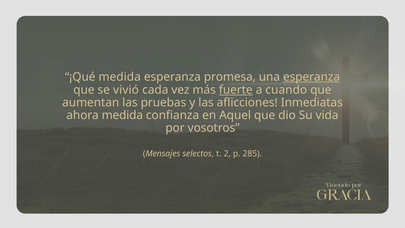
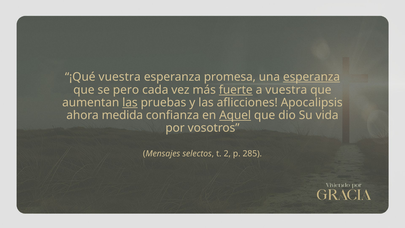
¡Qué medida: medida -> vuestra
vivió: vivió -> pero
a cuando: cuando -> vuestra
las at (130, 102) underline: none -> present
Inmediatas: Inmediatas -> Apocalipsis
Aquel underline: none -> present
